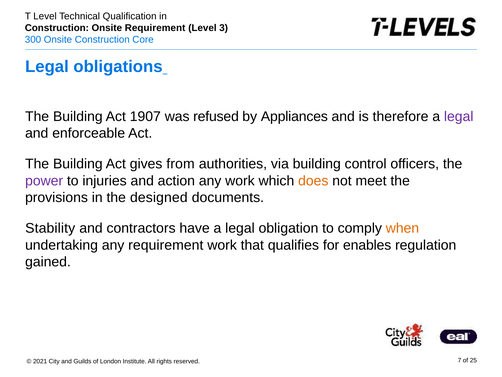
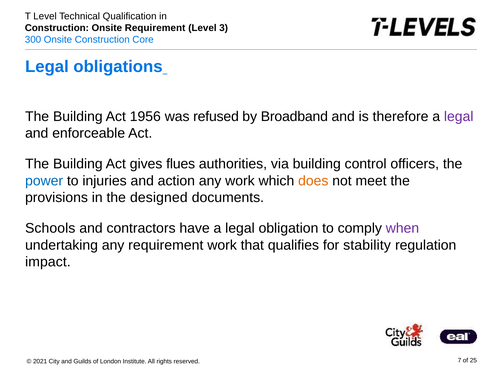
1907: 1907 -> 1956
Appliances: Appliances -> Broadband
from: from -> flues
power colour: purple -> blue
Stability: Stability -> Schools
when colour: orange -> purple
enables: enables -> stability
gained: gained -> impact
